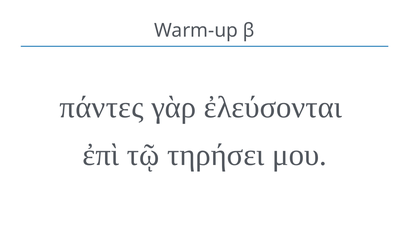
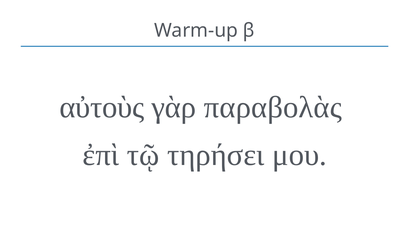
πάντες: πάντες -> αὐτοὺς
ἐλεύσονται: ἐλεύσονται -> παραβολὰς
